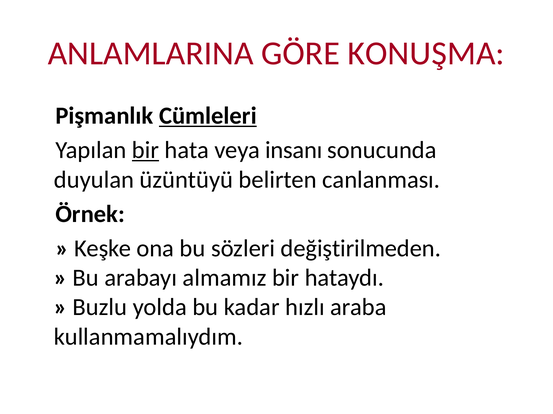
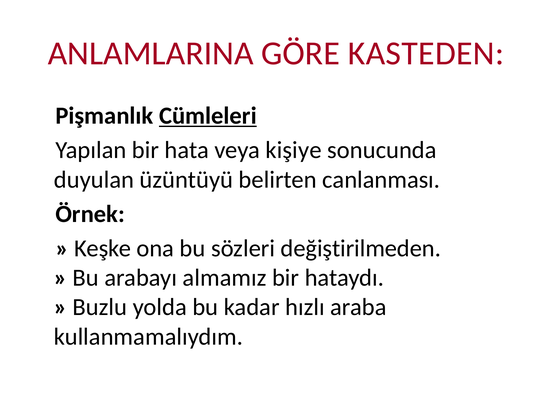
KONUŞMA: KONUŞMA -> KASTEDEN
bir at (145, 150) underline: present -> none
insanı: insanı -> kişiye
